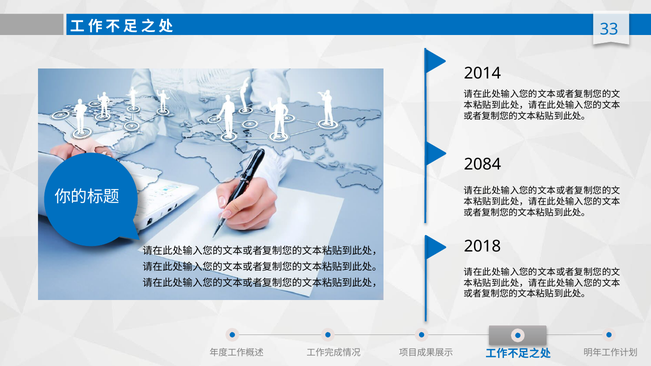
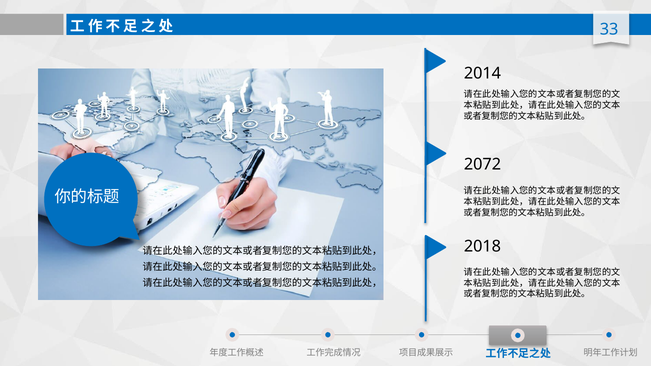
2084: 2084 -> 2072
